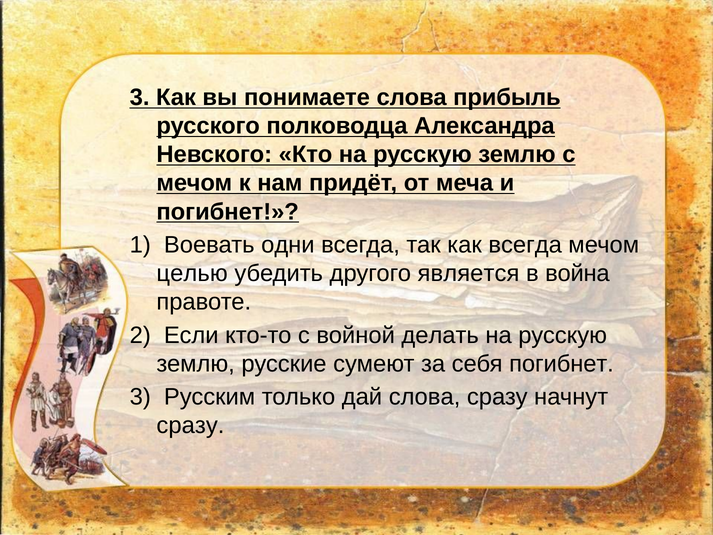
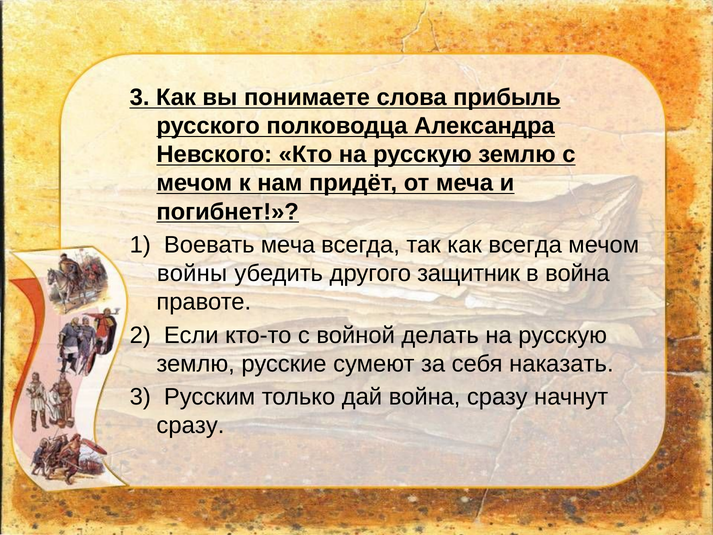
Воевать одни: одни -> меча
целью: целью -> войны
является: является -> защитник
себя погибнет: погибнет -> наказать
дай слова: слова -> война
